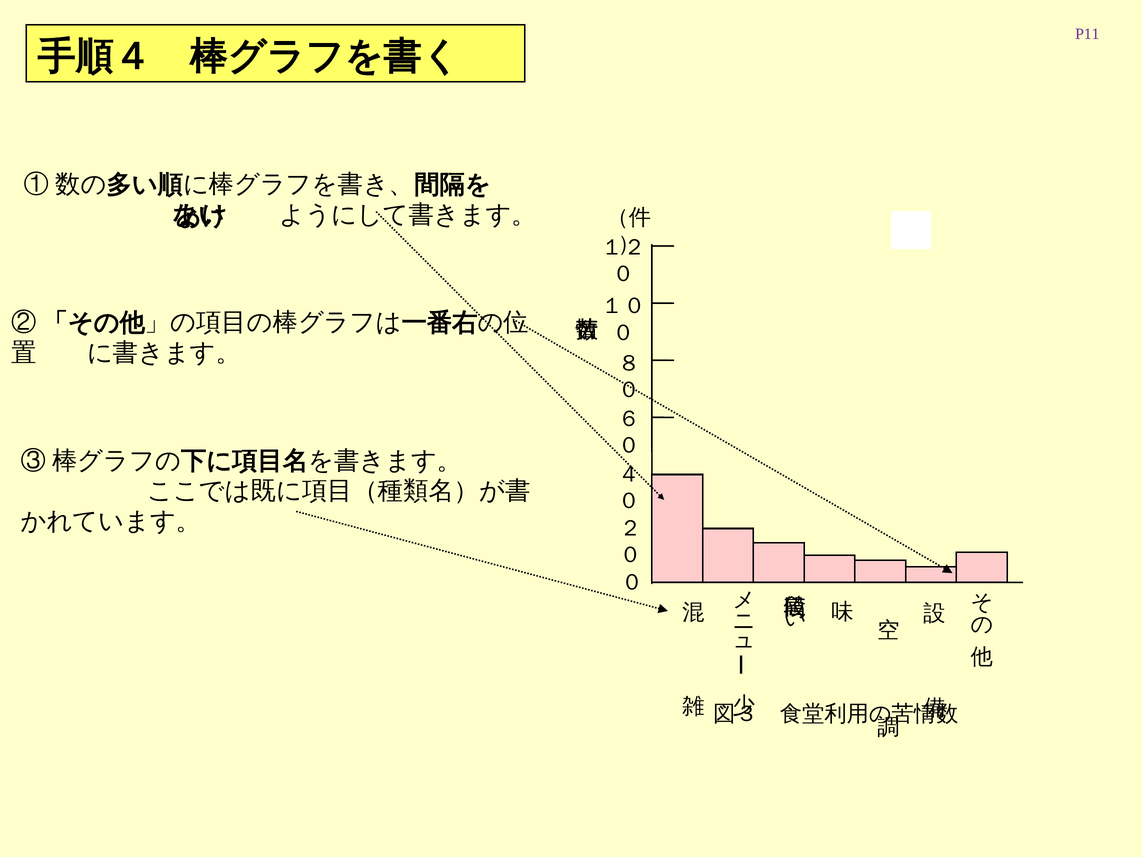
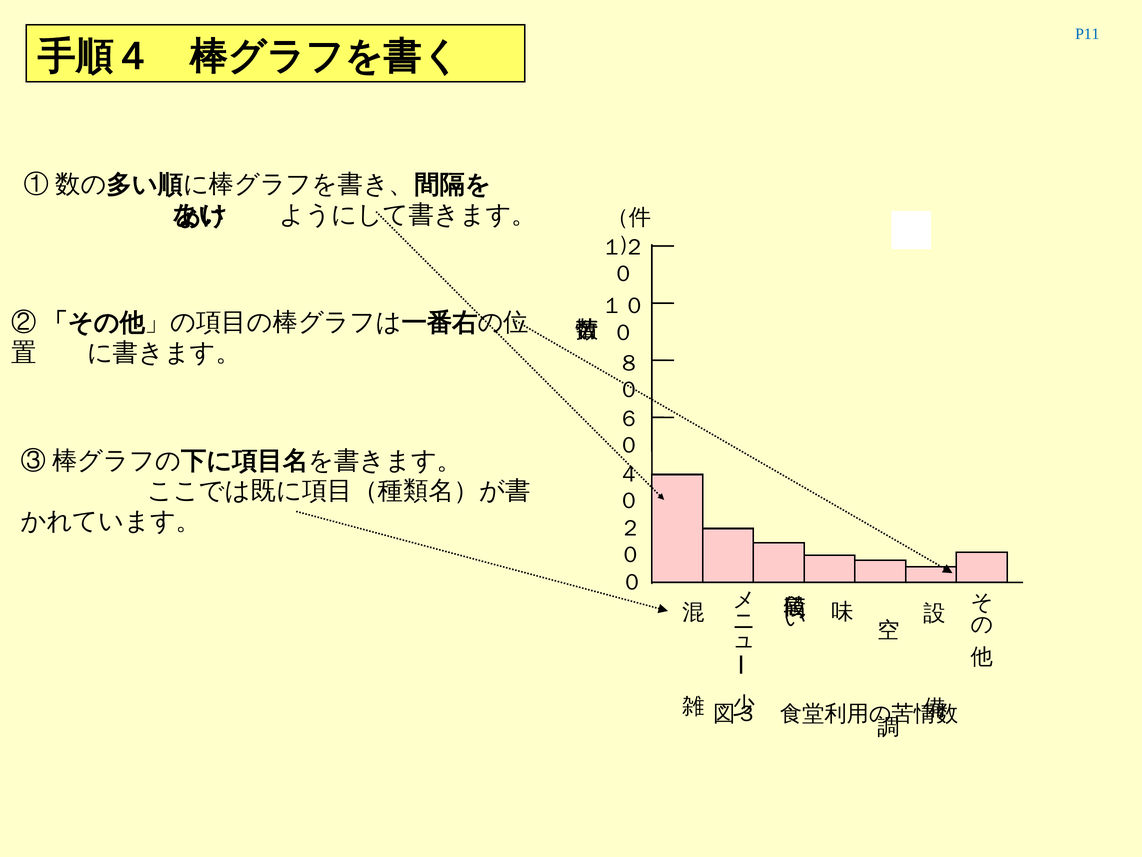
P11 colour: purple -> blue
